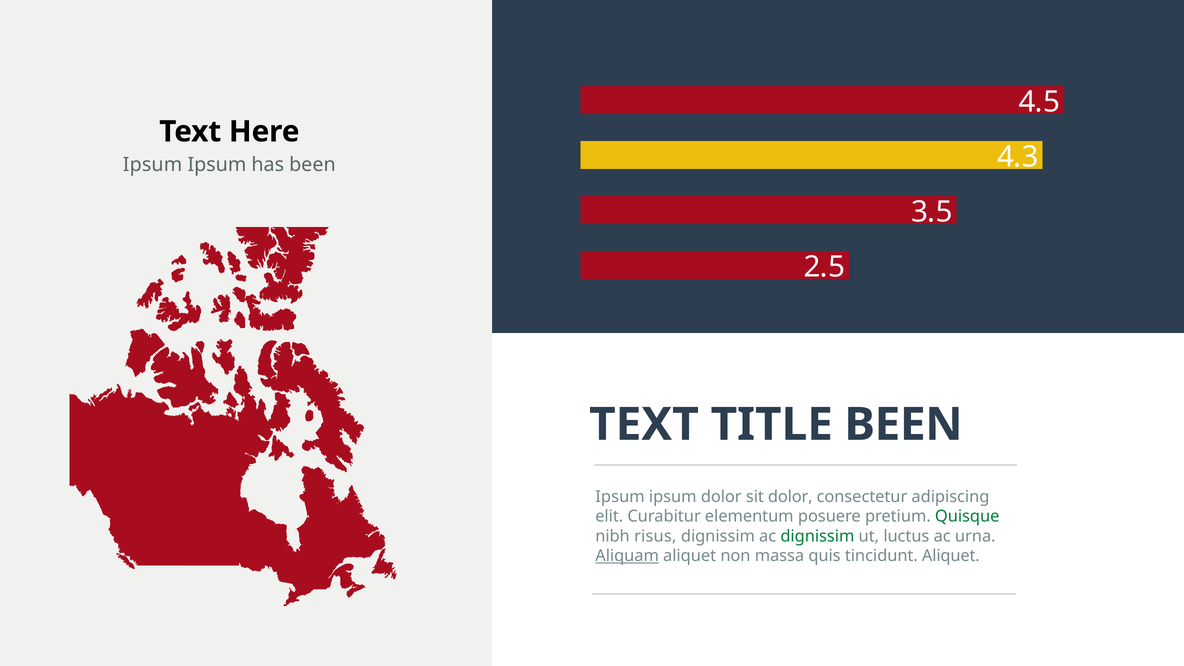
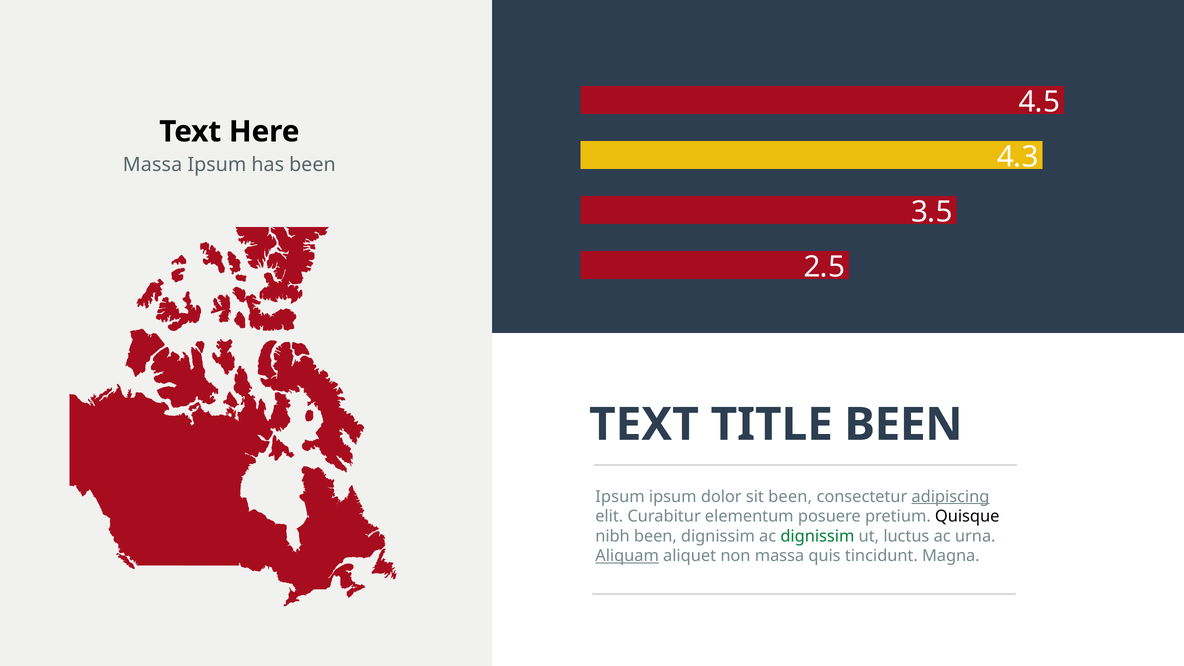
Ipsum at (153, 165): Ipsum -> Massa
sit dolor: dolor -> been
adipiscing underline: none -> present
Quisque colour: green -> black
nibh risus: risus -> been
tincidunt Aliquet: Aliquet -> Magna
